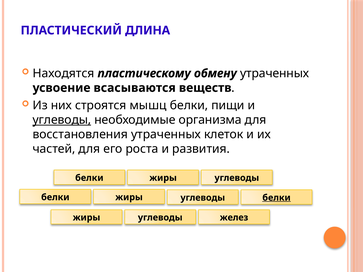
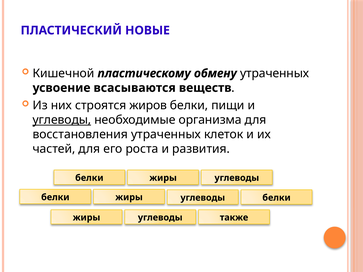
ДЛИНА: ДЛИНА -> НОВЫЕ
Находятся: Находятся -> Кишечной
мышц: мышц -> жиров
белки at (276, 198) underline: present -> none
желез: желез -> также
